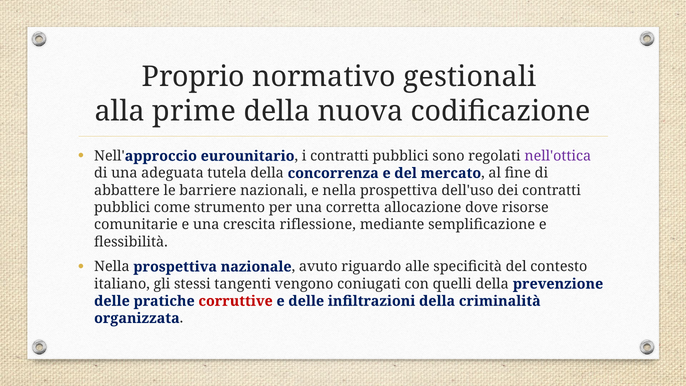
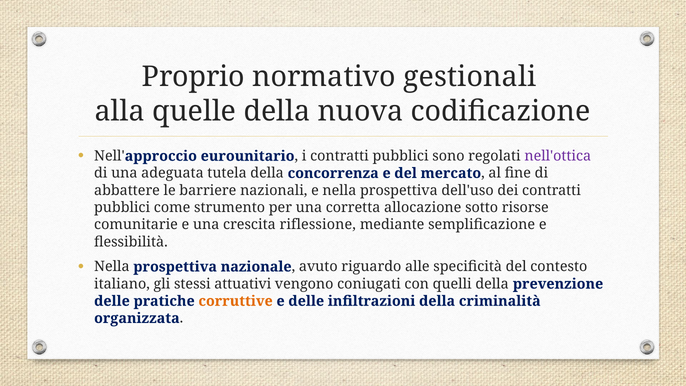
prime: prime -> quelle
dove: dove -> sotto
tangenti: tangenti -> attuativi
corruttive colour: red -> orange
